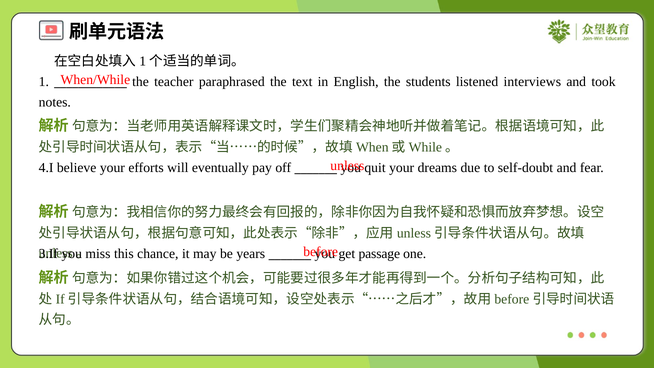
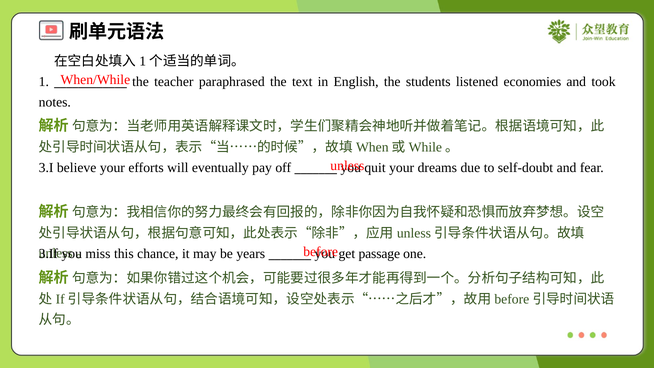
interviews: interviews -> economies
4.I: 4.I -> 3.I
